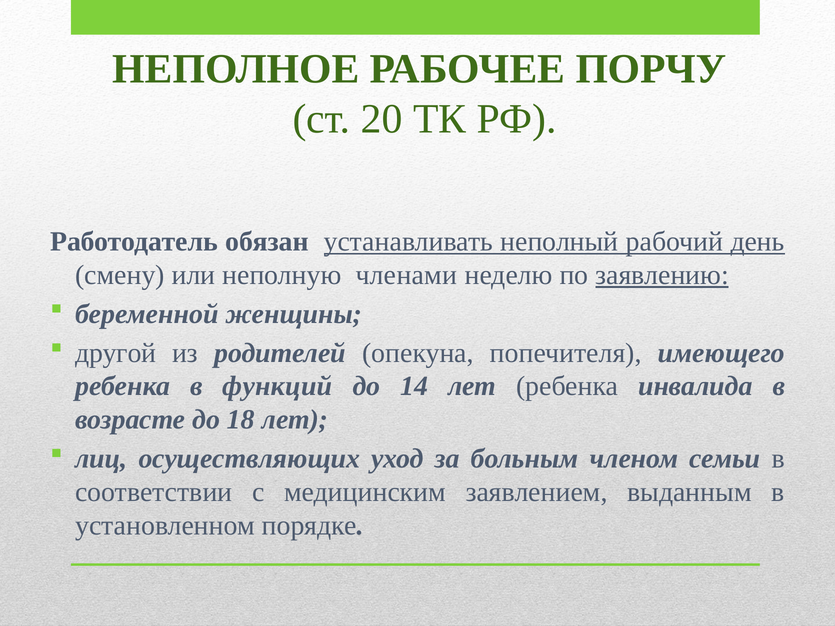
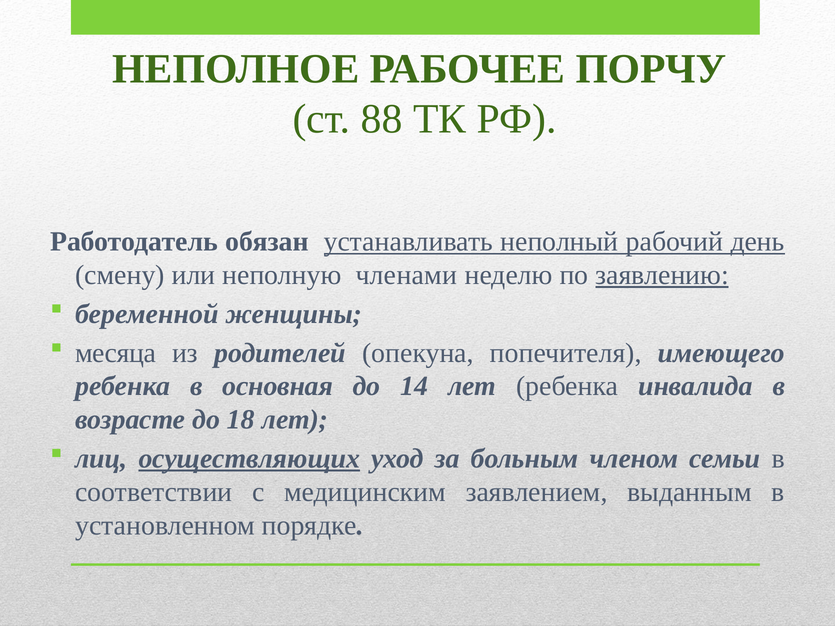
20: 20 -> 88
другой: другой -> месяца
функций: функций -> основная
осуществляющих underline: none -> present
